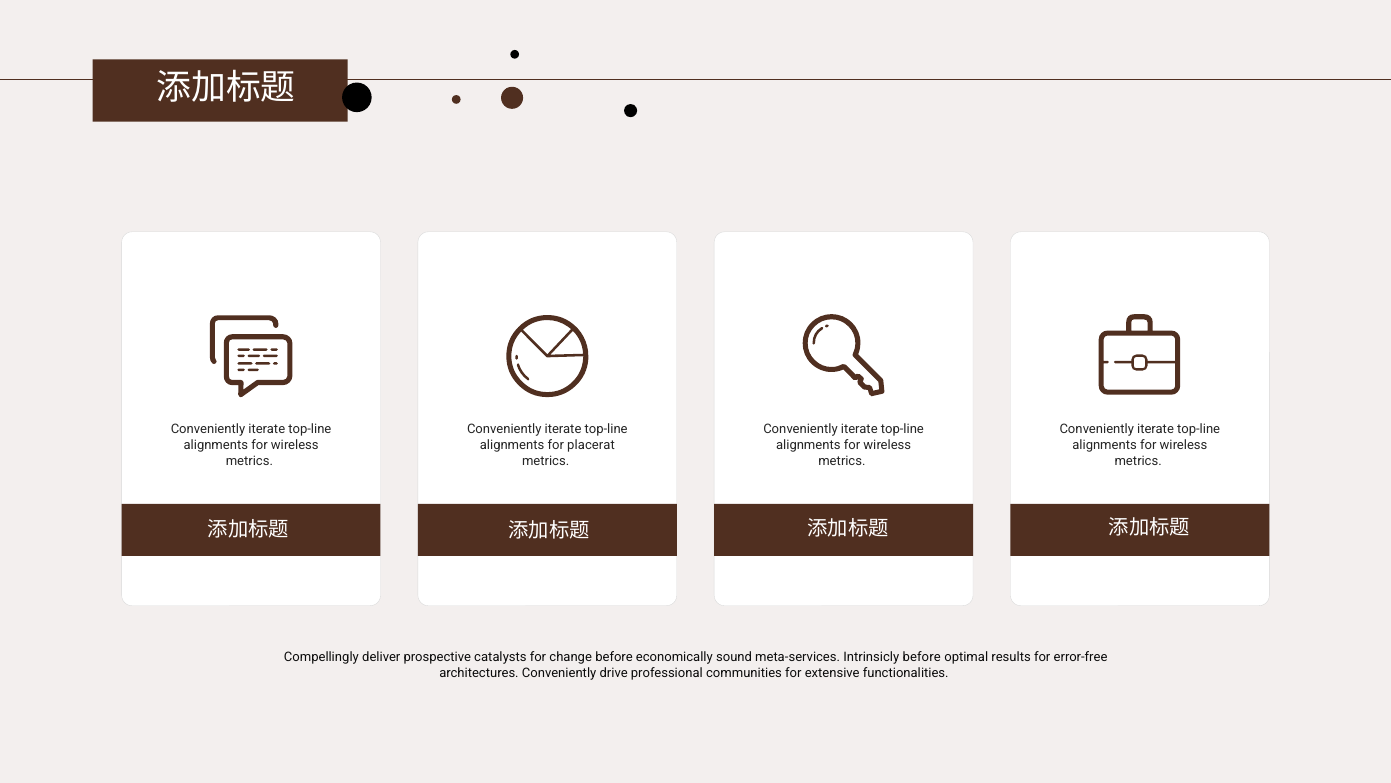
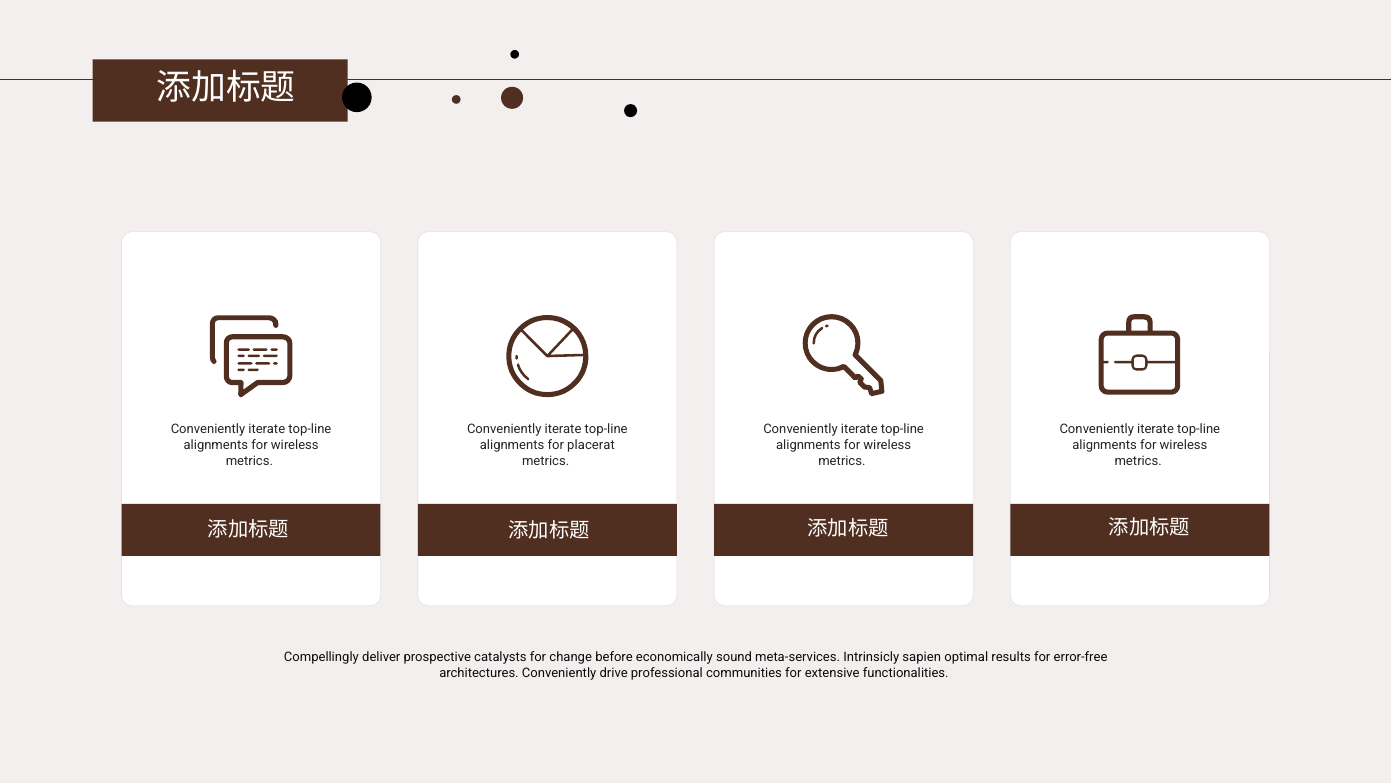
Intrinsicly before: before -> sapien
